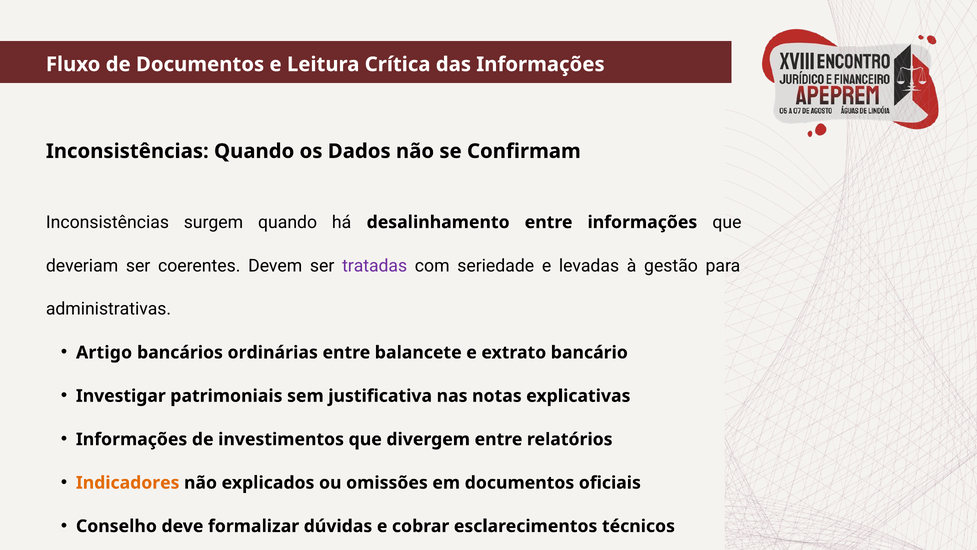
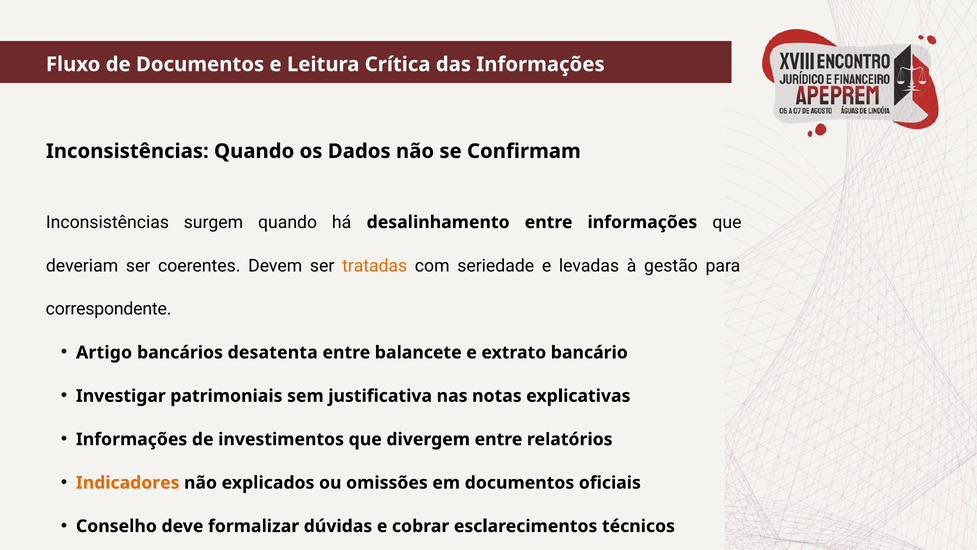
tratadas colour: purple -> orange
administrativas: administrativas -> correspondente
ordinárias: ordinárias -> desatenta
